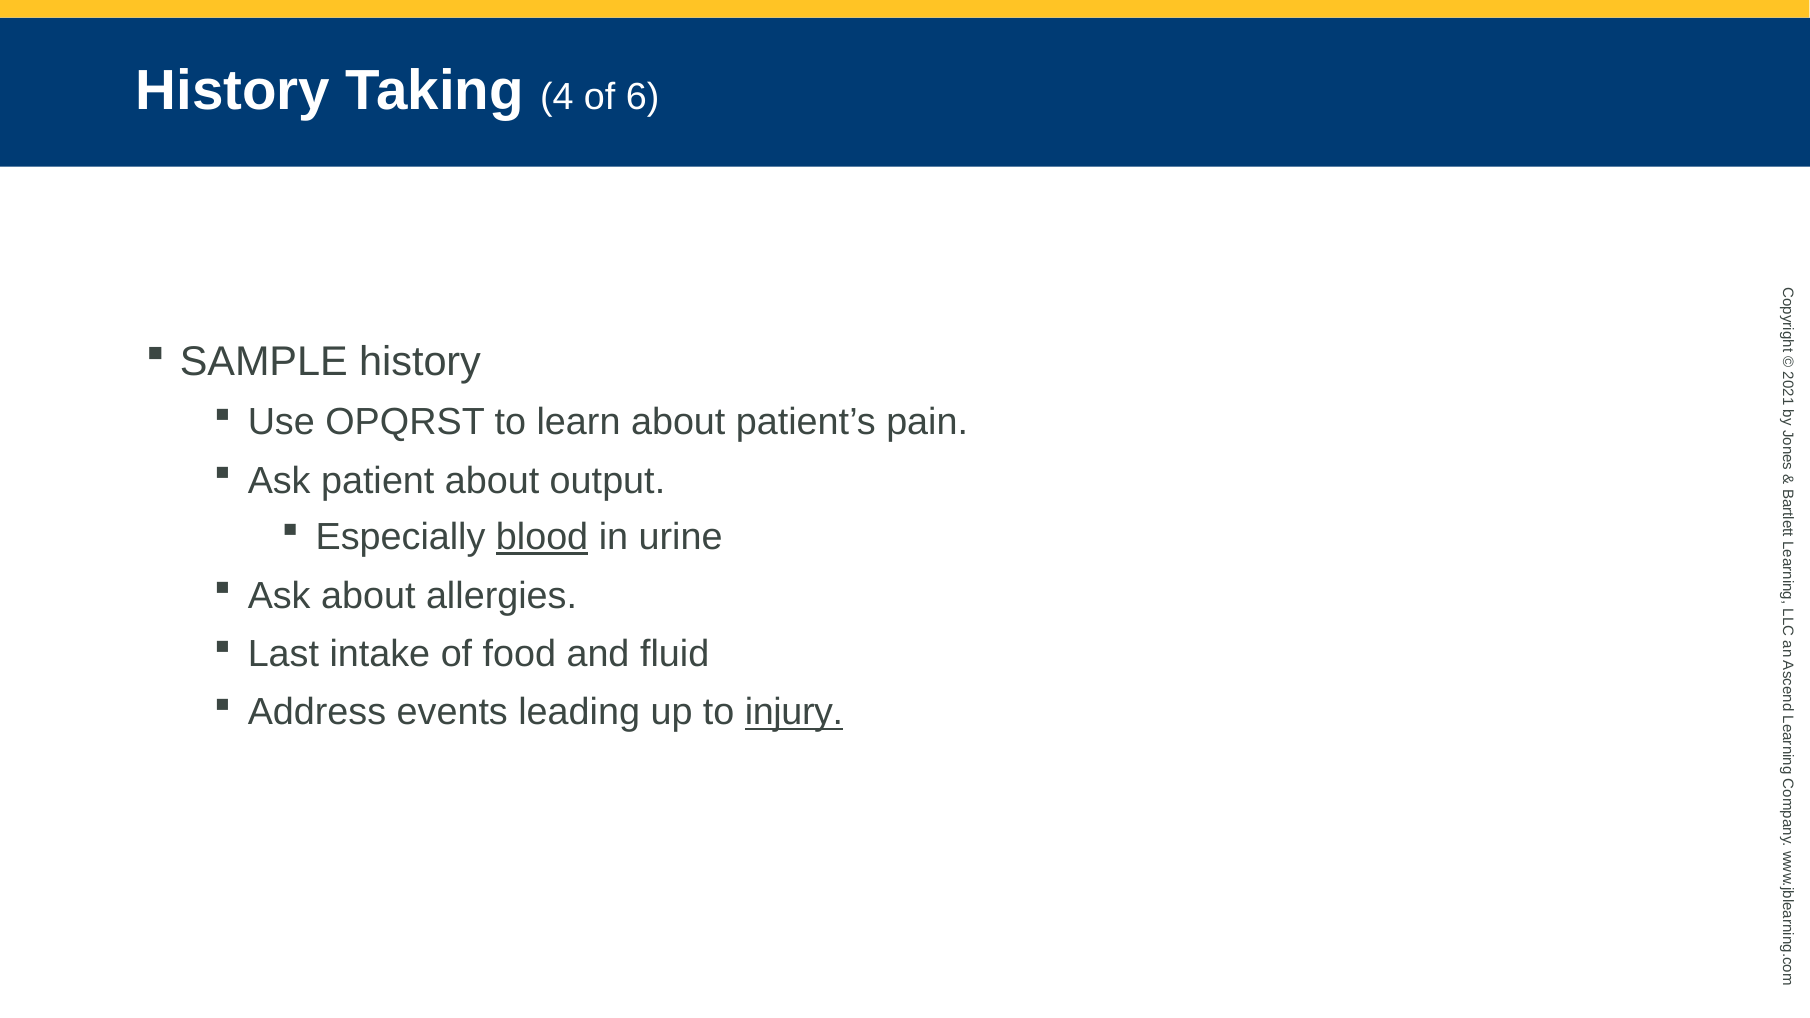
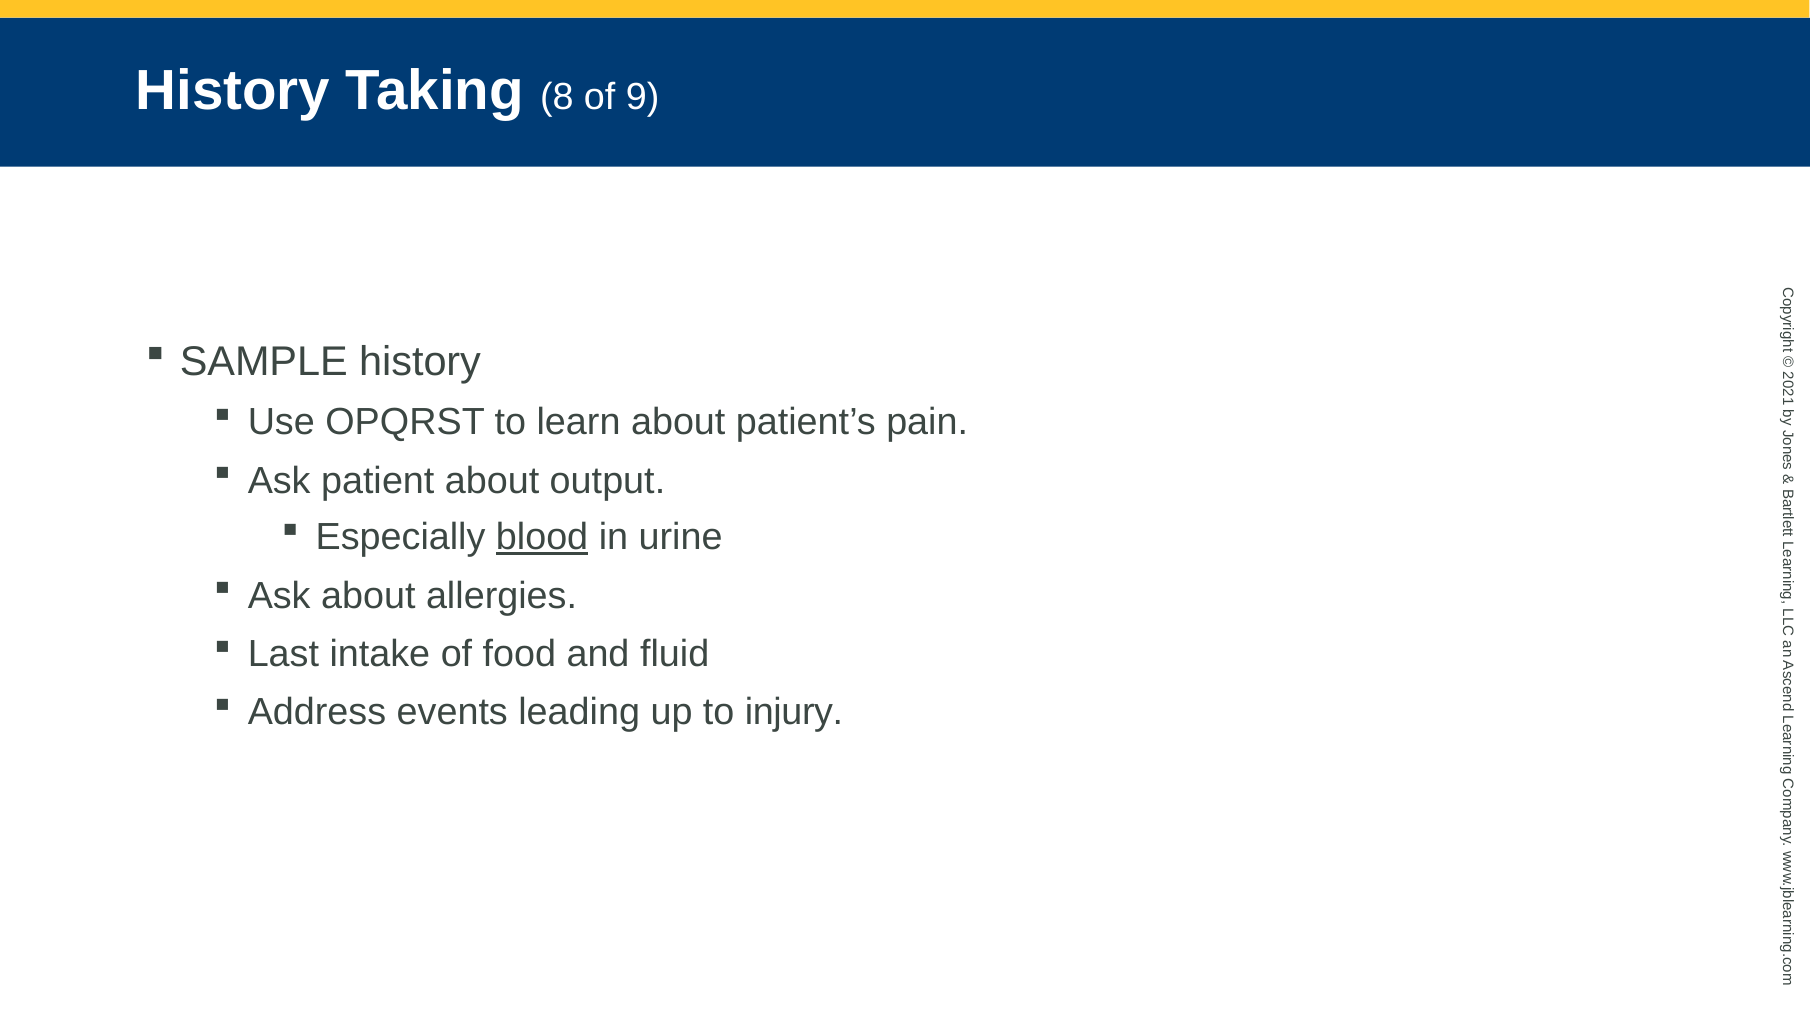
4: 4 -> 8
6: 6 -> 9
injury underline: present -> none
